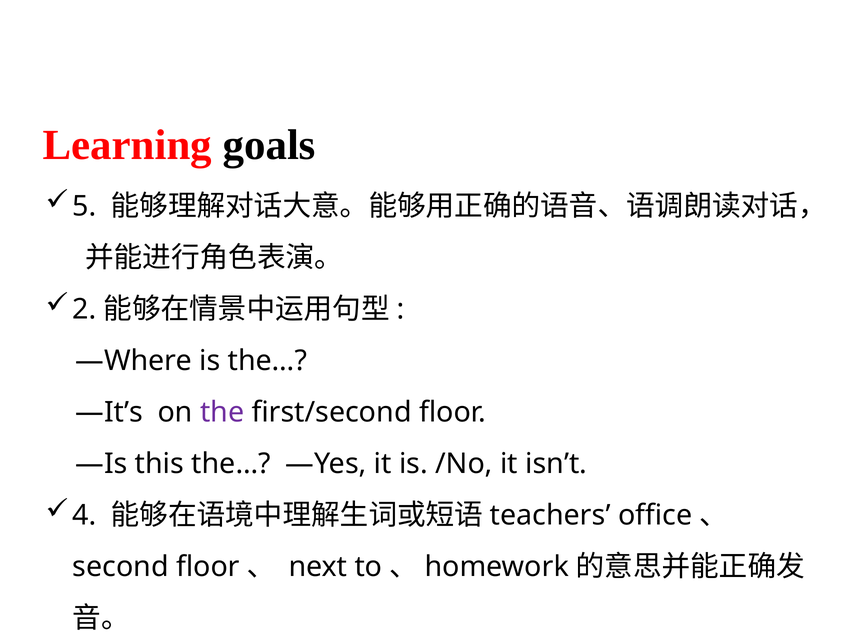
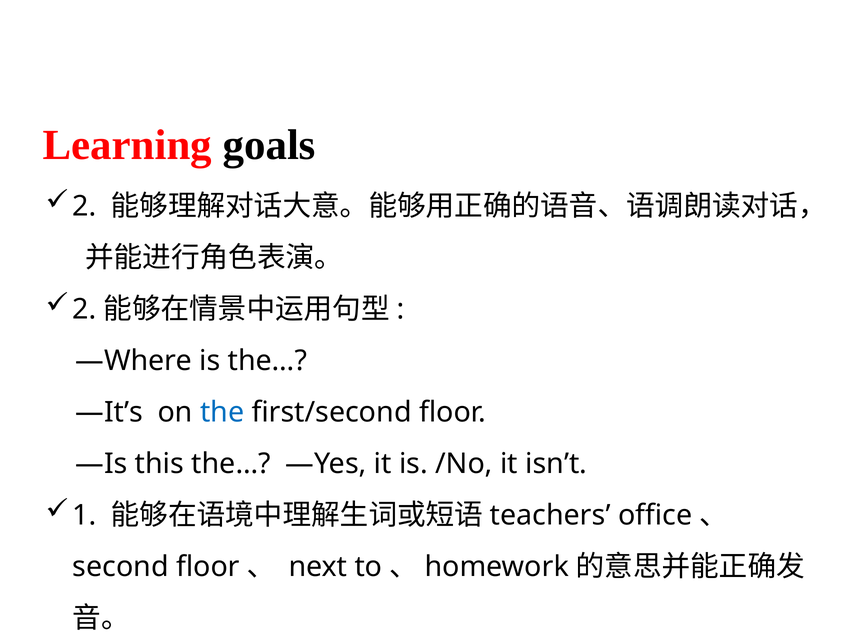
5 at (84, 206): 5 -> 2
the colour: purple -> blue
4: 4 -> 1
